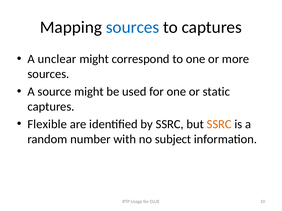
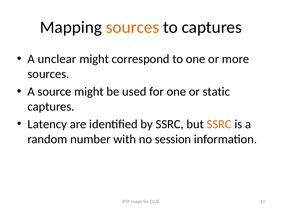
sources at (133, 27) colour: blue -> orange
Flexible: Flexible -> Latency
subject: subject -> session
